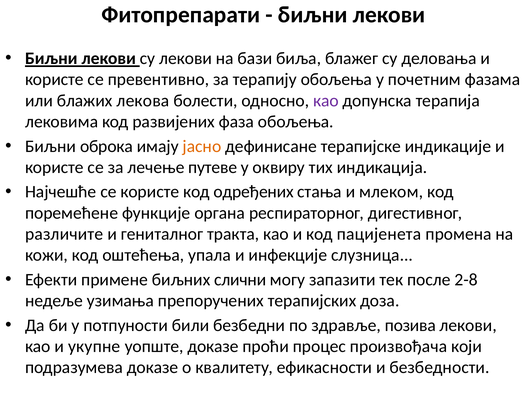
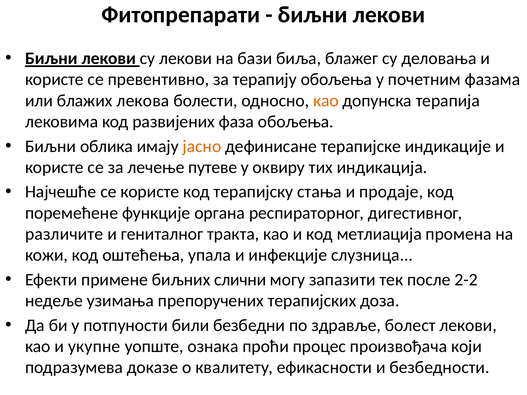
као at (326, 101) colour: purple -> orange
оброка: оброка -> облика
одређених: одређених -> терапијску
млеком: млеком -> продаје
пацијенета: пацијенета -> метлиација
2-8: 2-8 -> 2-2
позива: позива -> болест
уопште доказе: доказе -> ознака
